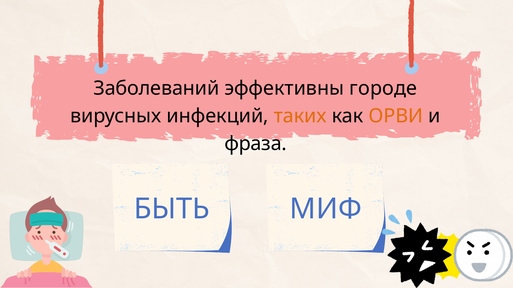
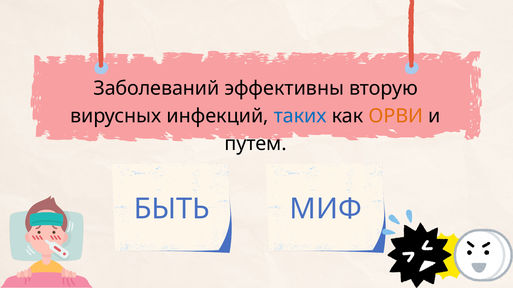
городе: городе -> вторую
таких colour: orange -> blue
фраза: фраза -> путем
